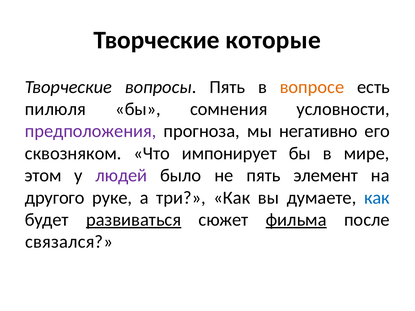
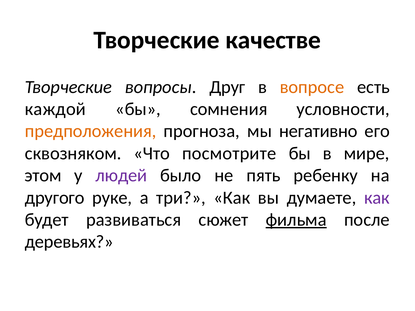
которые: которые -> качестве
вопросы Пять: Пять -> Друг
пилюля: пилюля -> каждой
предположения colour: purple -> orange
импонирует: импонирует -> посмотрите
элемент: элемент -> ребенку
как at (377, 198) colour: blue -> purple
развиваться underline: present -> none
связался: связался -> деревьях
